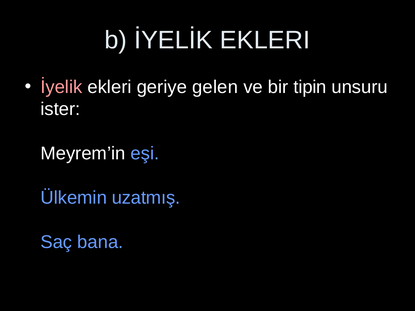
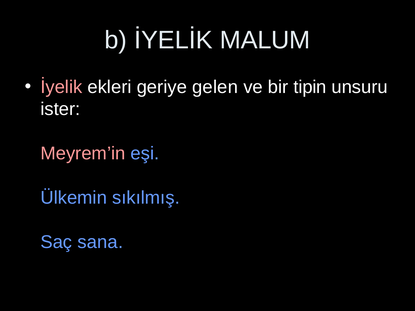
İYELİK EKLERI: EKLERI -> MALUM
Meyrem’in colour: white -> pink
uzatmış: uzatmış -> sıkılmış
bana: bana -> sana
